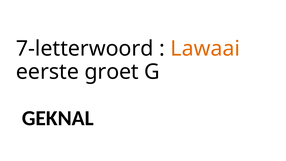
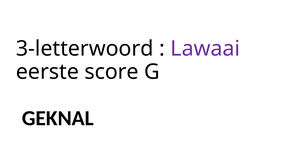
7-letterwoord: 7-letterwoord -> 3-letterwoord
Lawaai colour: orange -> purple
groet: groet -> score
